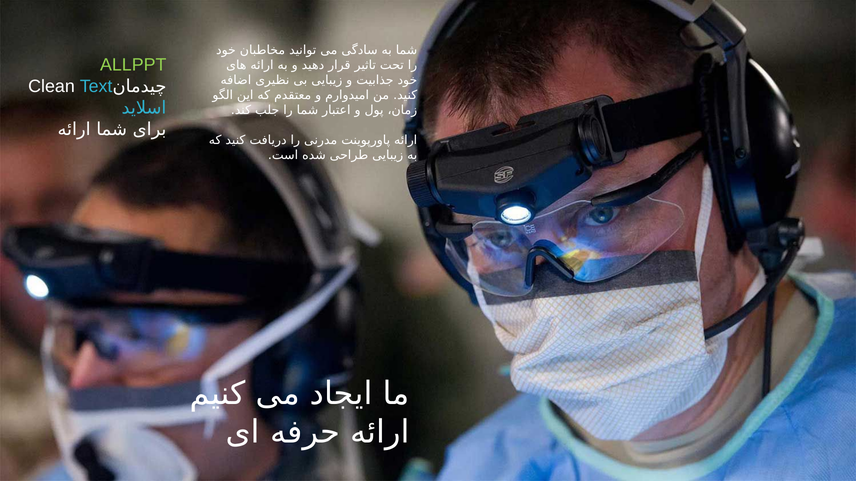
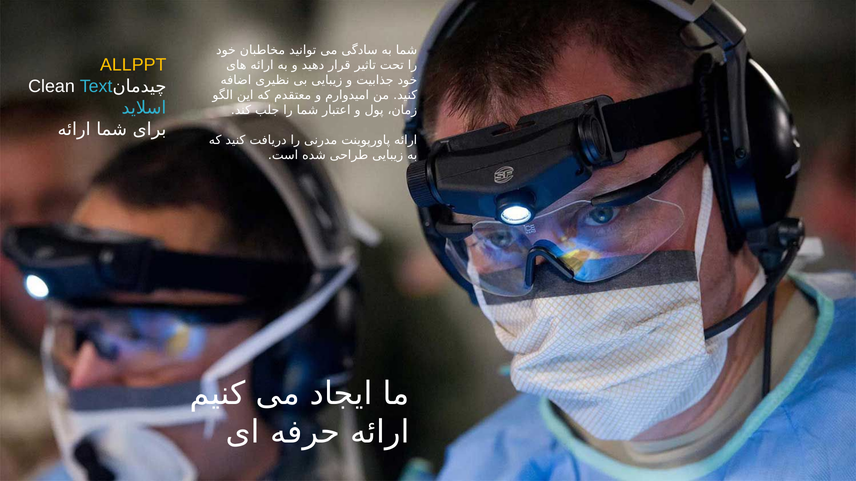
ALLPPT colour: light green -> yellow
